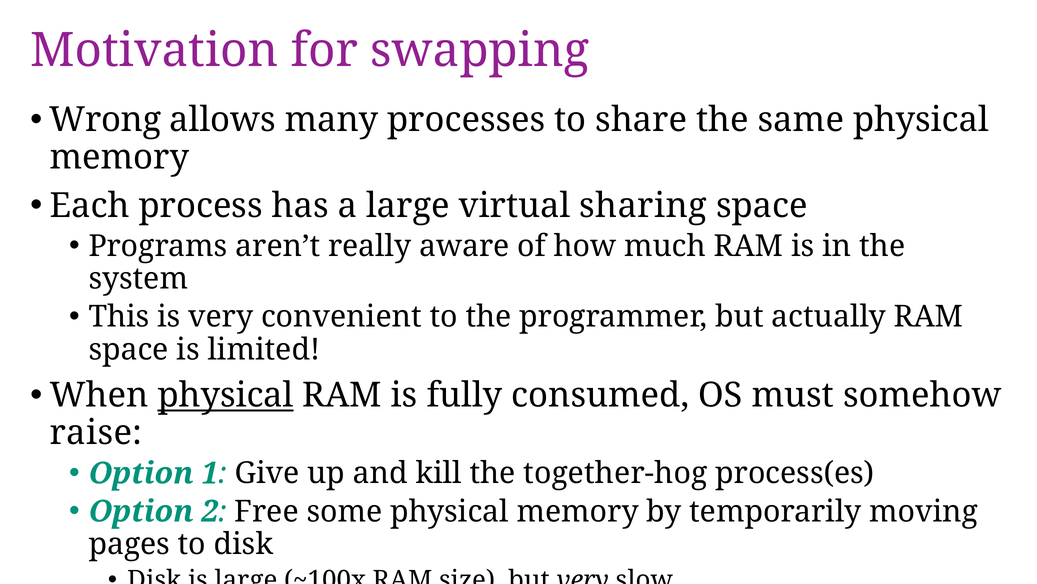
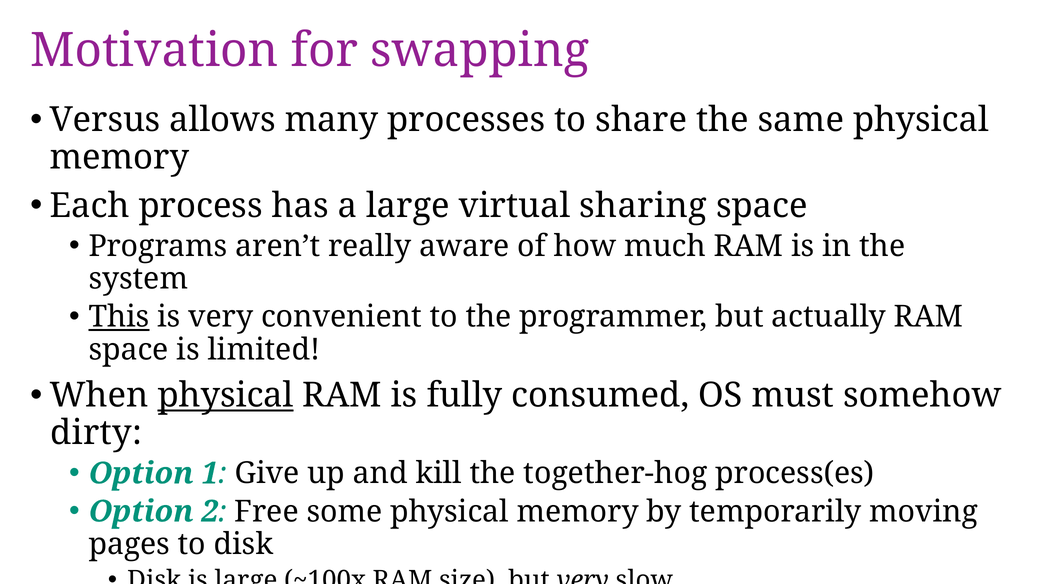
Wrong: Wrong -> Versus
This underline: none -> present
raise: raise -> dirty
